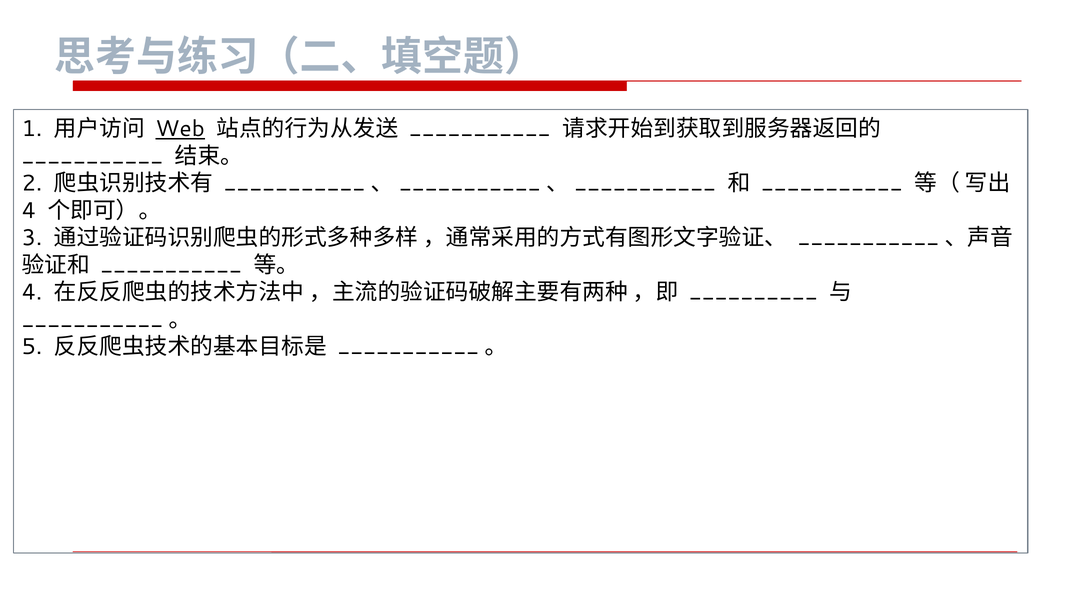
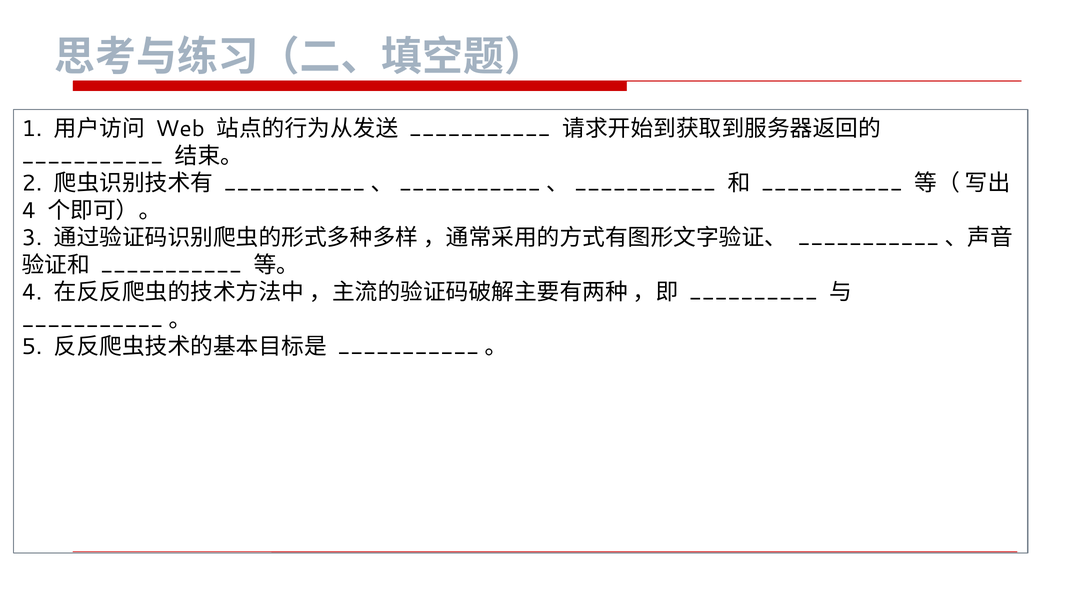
Web underline: present -> none
